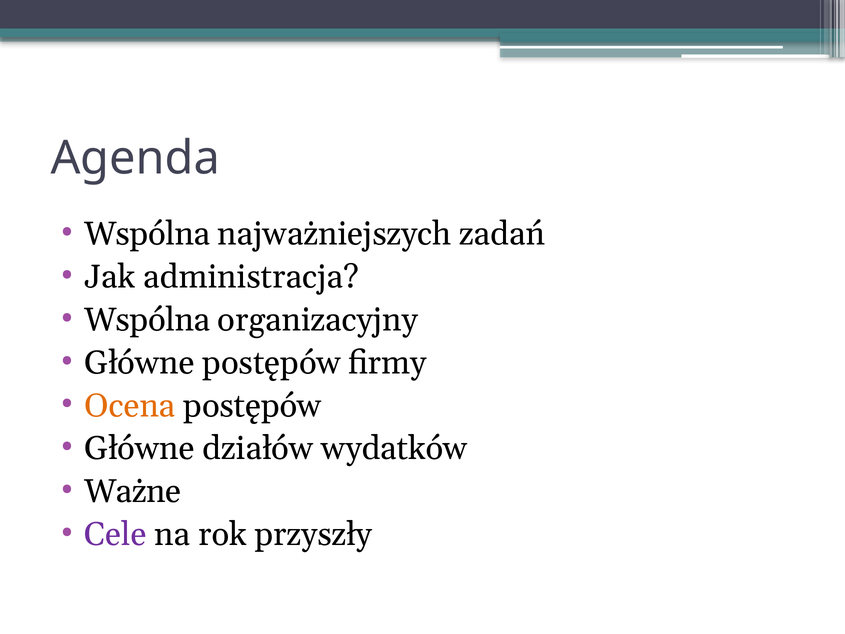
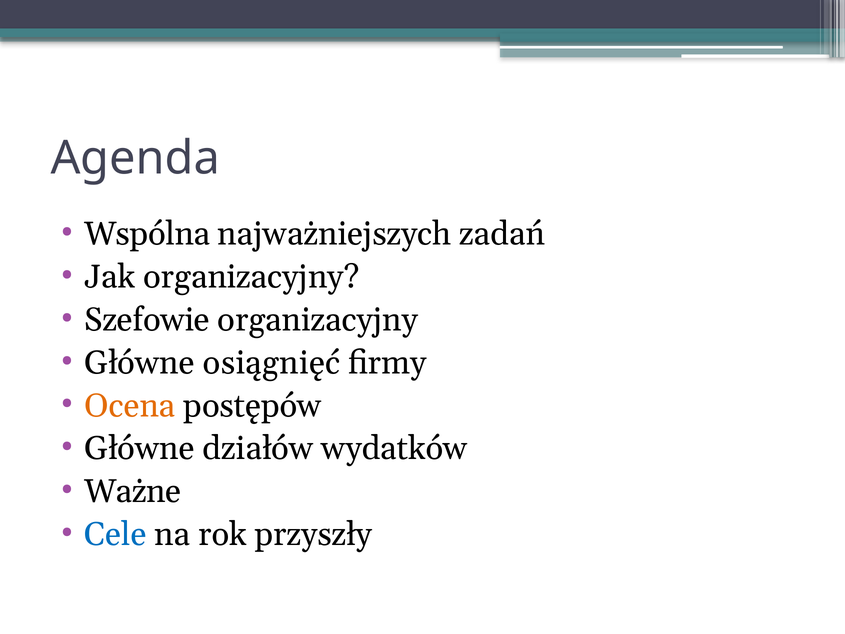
Jak administracja: administracja -> organizacyjny
Wspólna at (147, 320): Wspólna -> Szefowie
Główne postępów: postępów -> osiągnięć
Cele colour: purple -> blue
